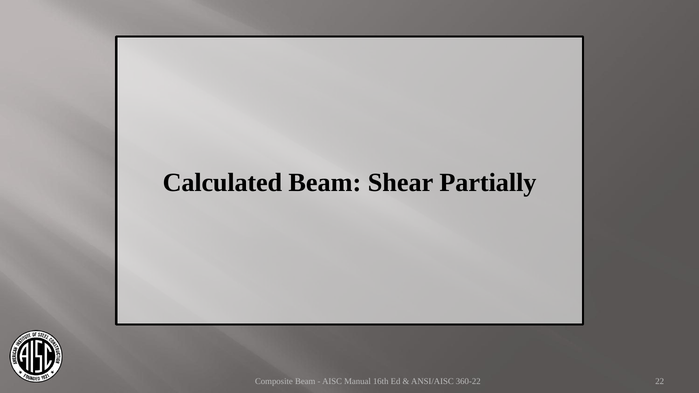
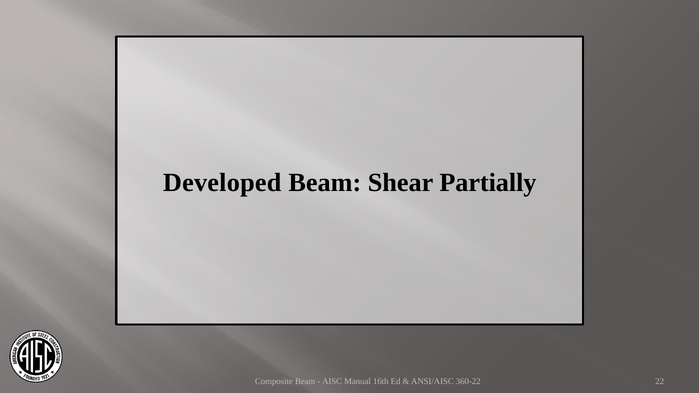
Calculated: Calculated -> Developed
